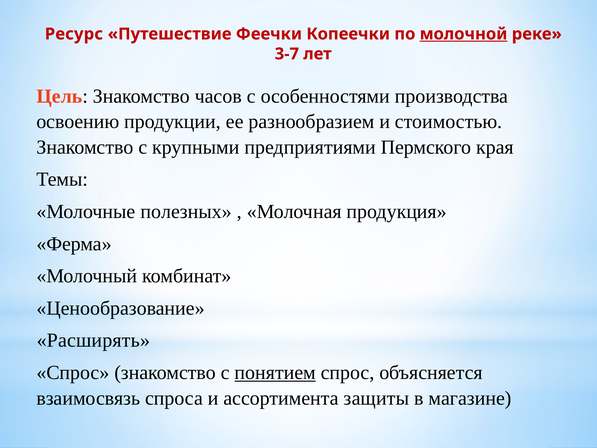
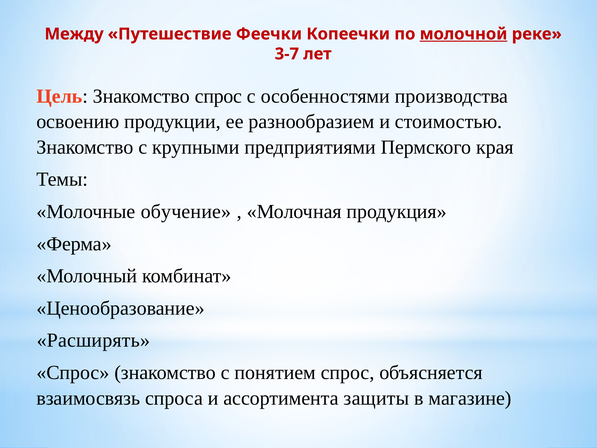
Ресурс: Ресурс -> Между
Знакомство часов: часов -> спрос
полезных: полезных -> обучение
понятием underline: present -> none
